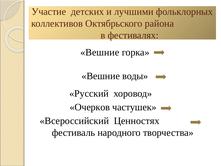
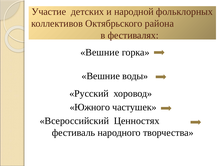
лучшими: лучшими -> народной
Очерков: Очерков -> Южного
